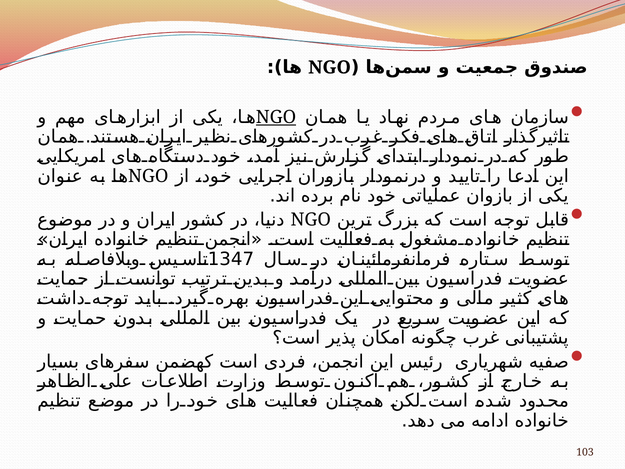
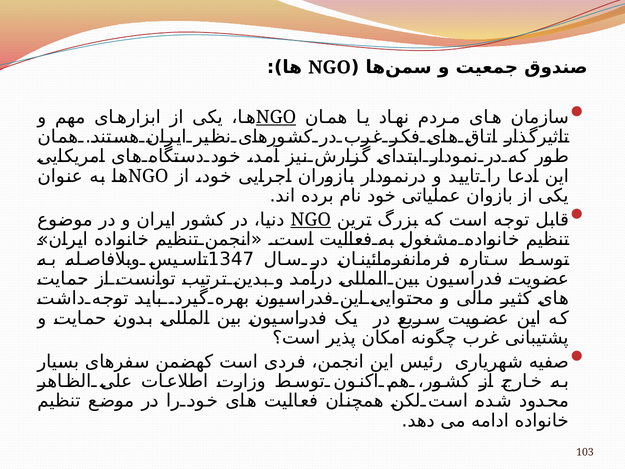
NGO at (311, 219) underline: none -> present
